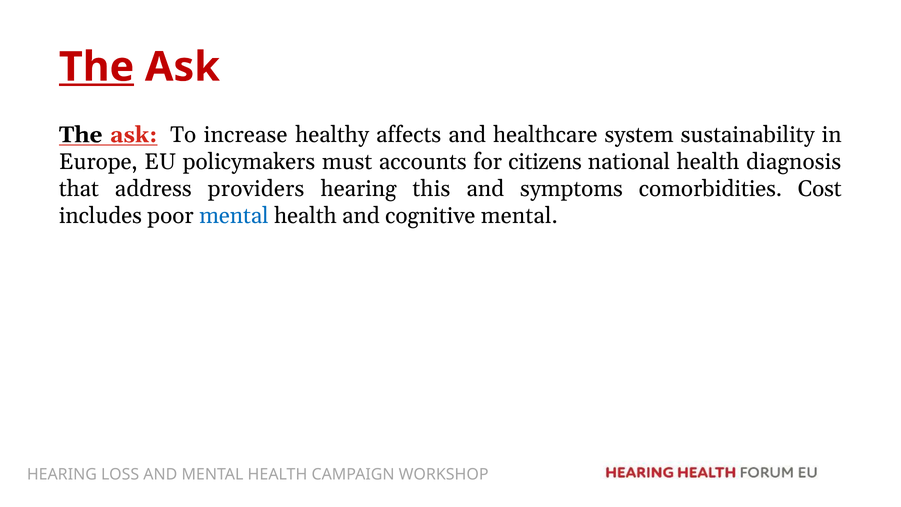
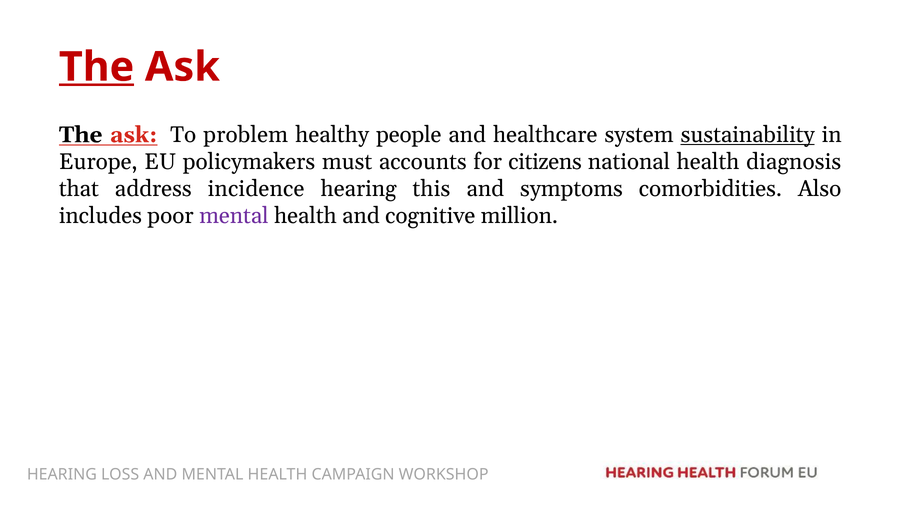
increase: increase -> problem
affects: affects -> people
sustainability underline: none -> present
providers: providers -> incidence
Cost: Cost -> Also
mental at (234, 216) colour: blue -> purple
cognitive mental: mental -> million
